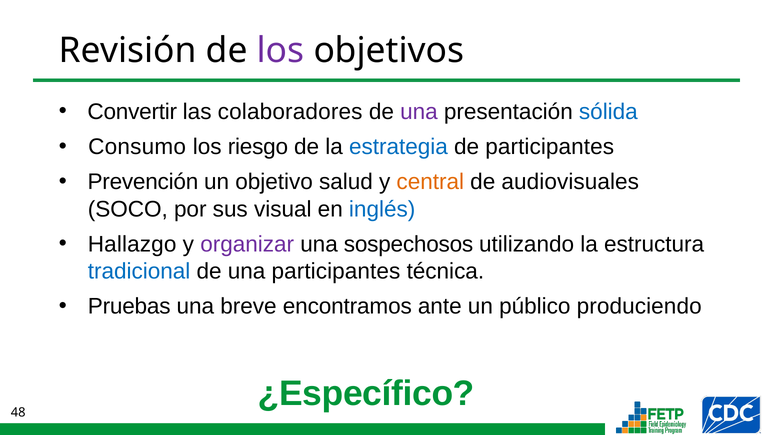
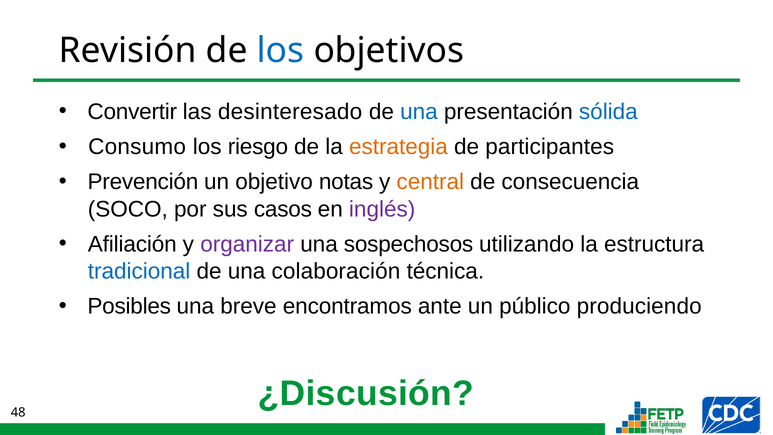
los at (281, 51) colour: purple -> blue
colaboradores: colaboradores -> desinteresado
una at (419, 112) colour: purple -> blue
estrategia colour: blue -> orange
salud: salud -> notas
audiovisuales: audiovisuales -> consecuencia
visual: visual -> casos
inglés colour: blue -> purple
Hallazgo: Hallazgo -> Afiliación
una participantes: participantes -> colaboración
Pruebas: Pruebas -> Posibles
¿Específico: ¿Específico -> ¿Discusión
